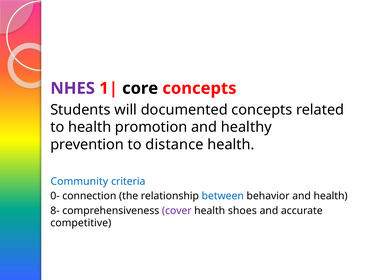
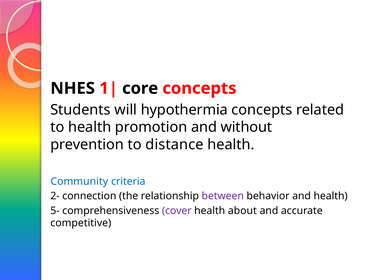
NHES colour: purple -> black
documented: documented -> hypothermia
healthy: healthy -> without
0-: 0- -> 2-
between colour: blue -> purple
8-: 8- -> 5-
shoes: shoes -> about
